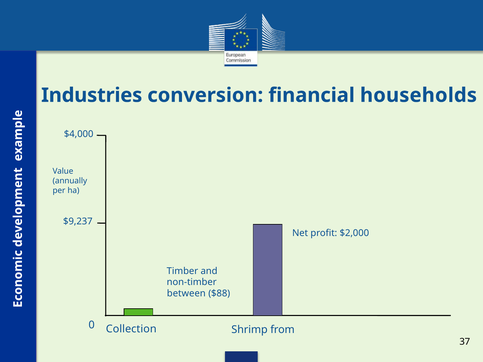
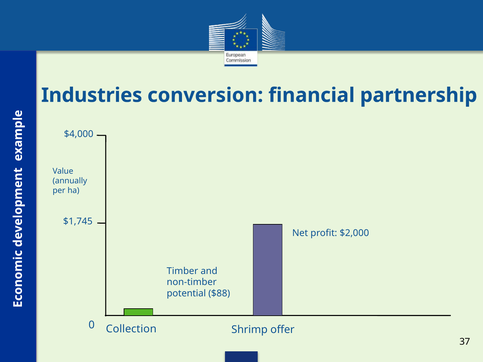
households: households -> partnership
$9,237: $9,237 -> $1,745
between: between -> potential
from: from -> offer
